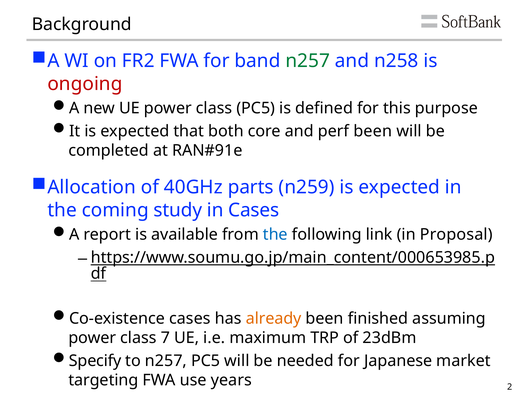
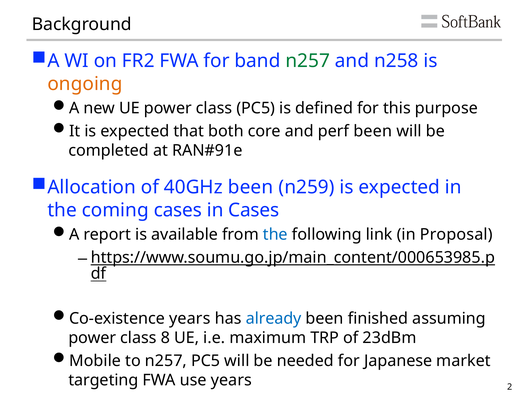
ongoing colour: red -> orange
40GHz parts: parts -> been
coming study: study -> cases
Co-existence cases: cases -> years
already colour: orange -> blue
7: 7 -> 8
Specify: Specify -> Mobile
